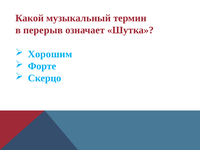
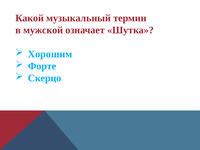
перерыв: перерыв -> мужской
